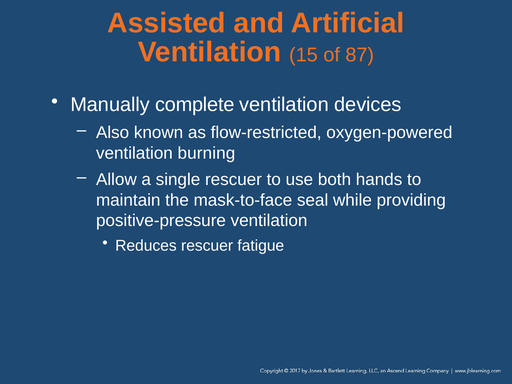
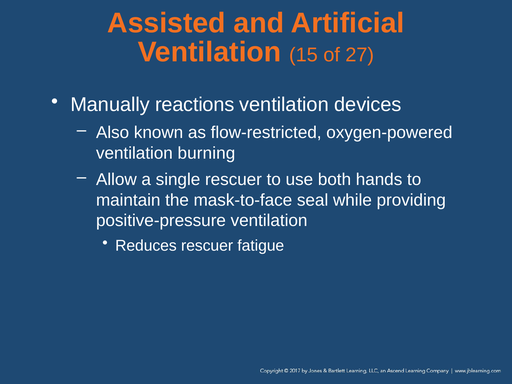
87: 87 -> 27
complete: complete -> reactions
